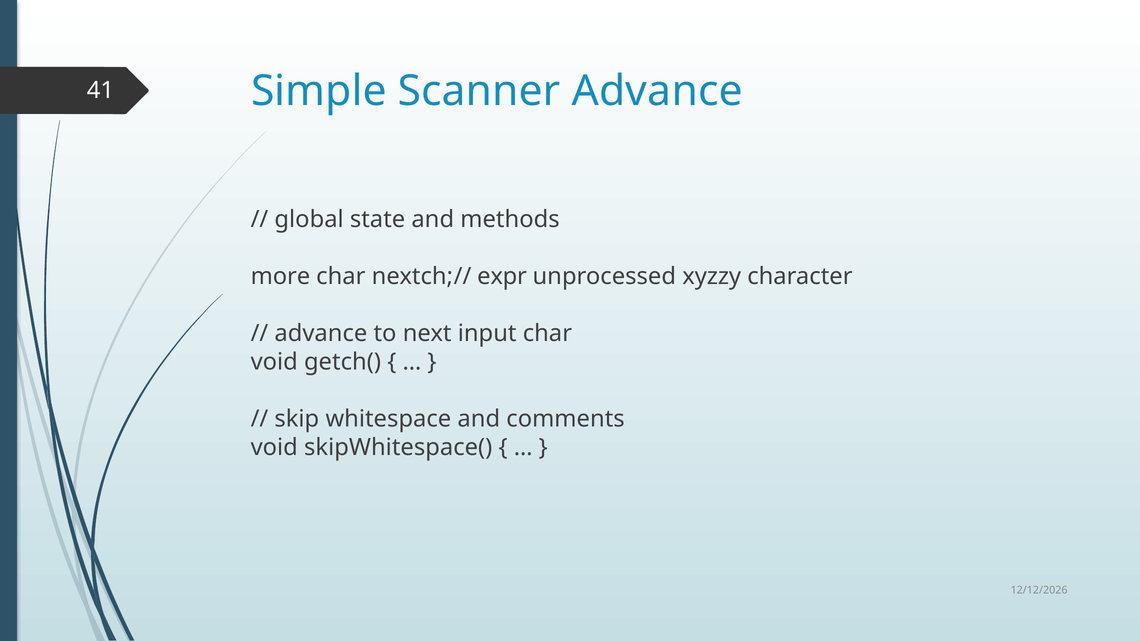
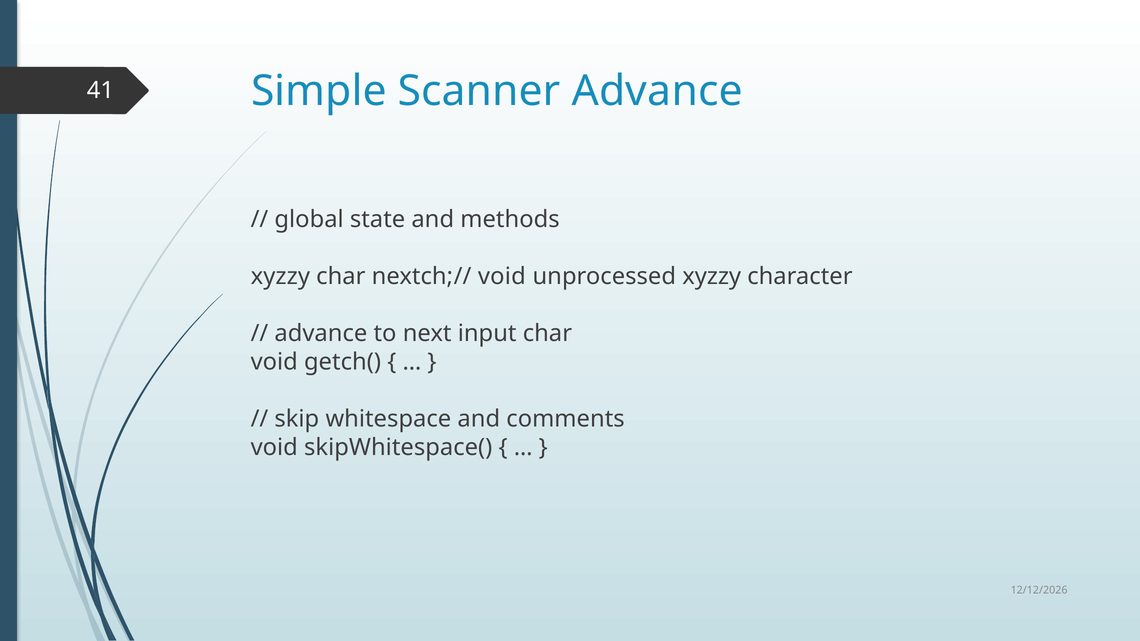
more at (280, 277): more -> xyzzy
expr at (502, 277): expr -> void
